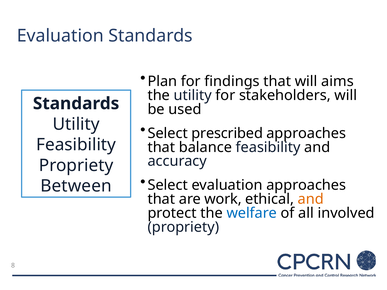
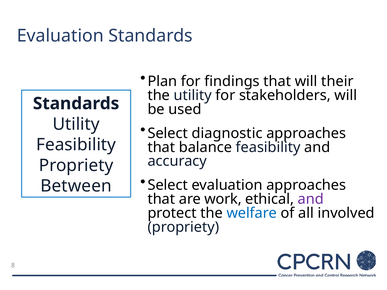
aims: aims -> their
prescribed: prescribed -> diagnostic
and at (311, 199) colour: orange -> purple
